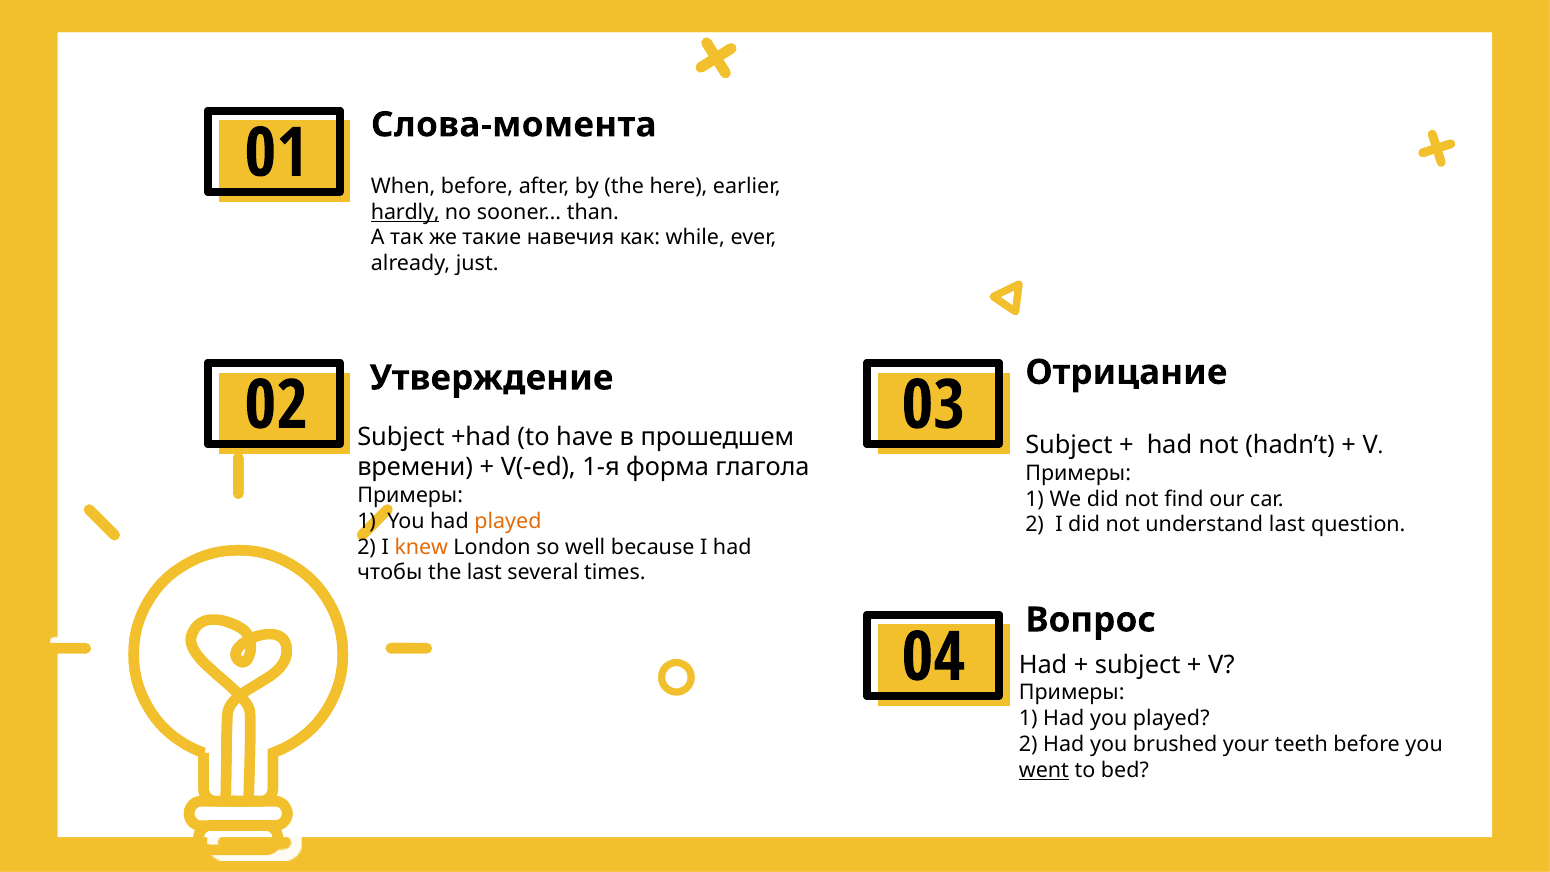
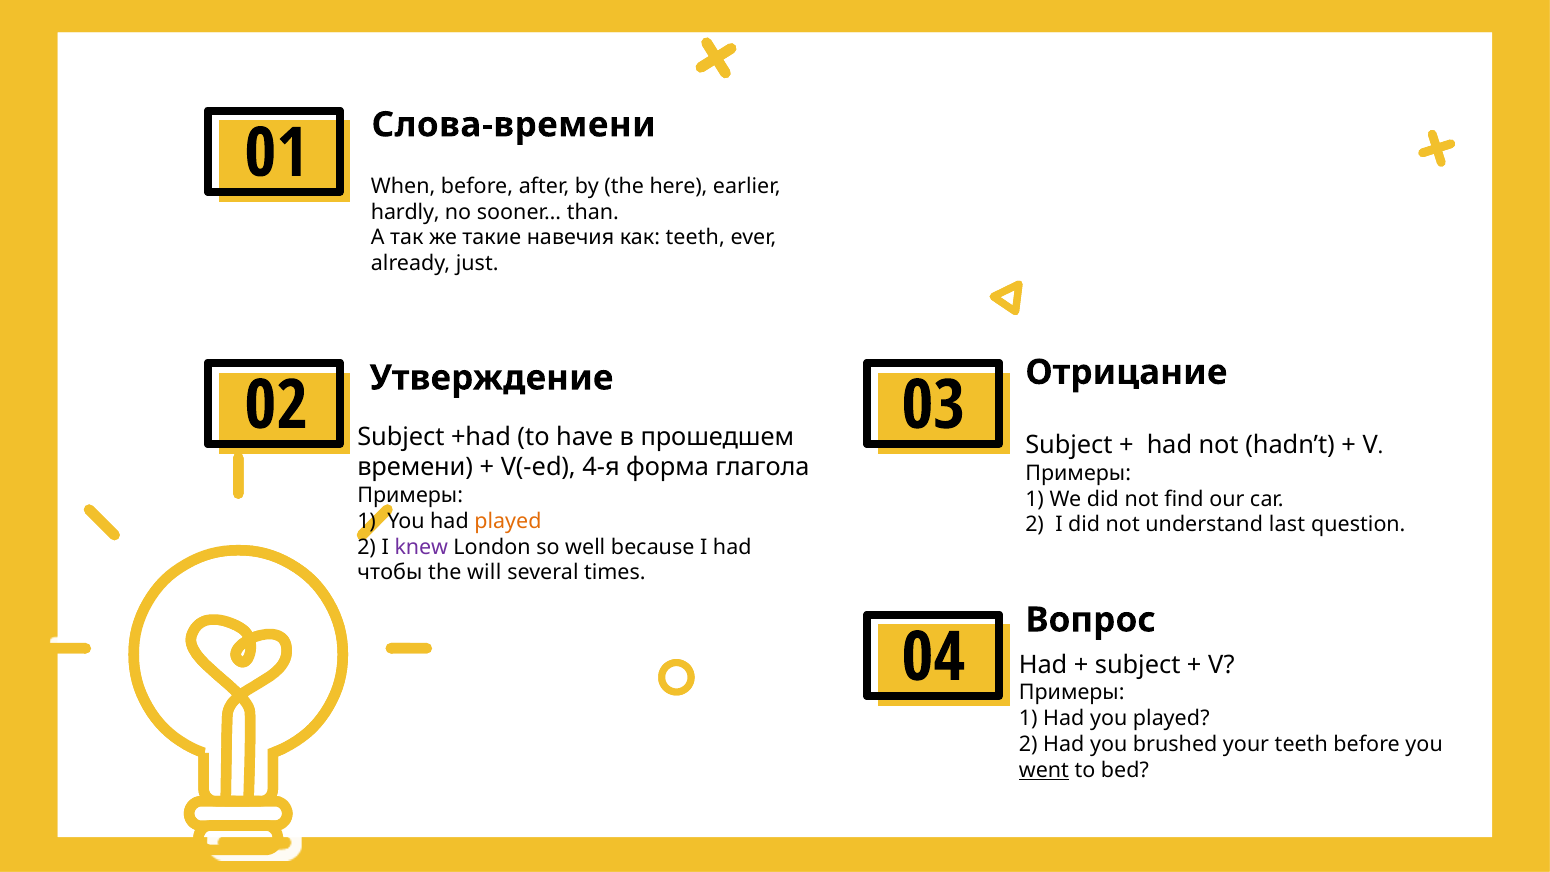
Слова-момента: Слова-момента -> Слова-времени
hardly underline: present -> none
как while: while -> teeth
1-я: 1-я -> 4-я
knew colour: orange -> purple
the last: last -> will
